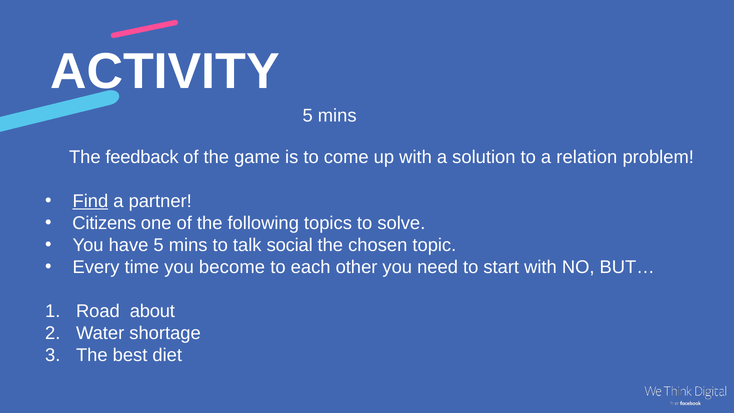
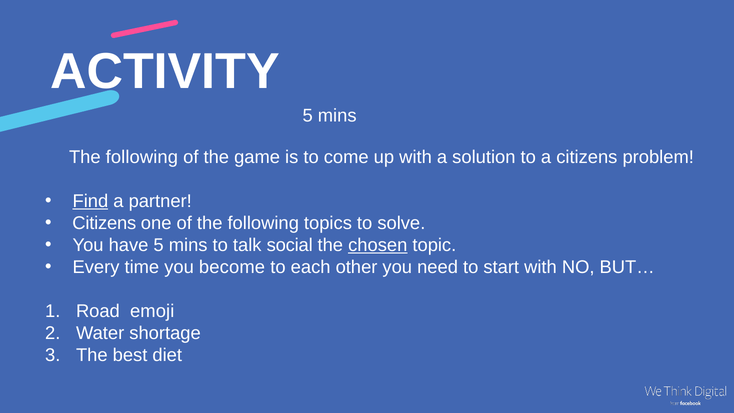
feedback at (142, 157): feedback -> following
a relation: relation -> citizens
chosen underline: none -> present
about: about -> emoji
